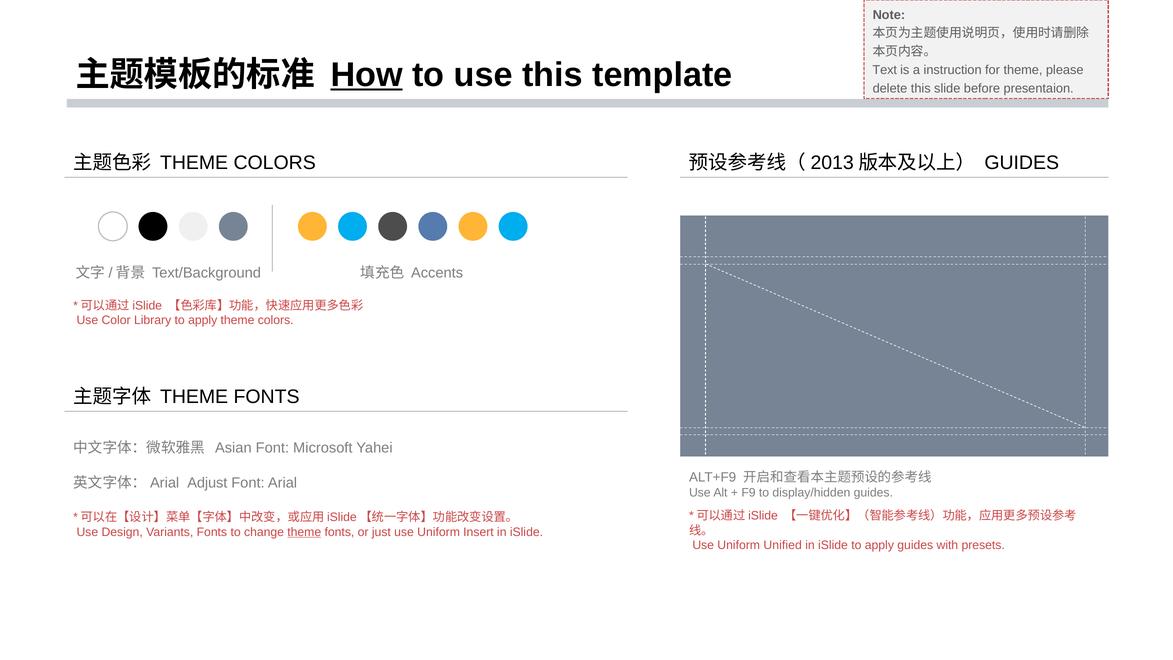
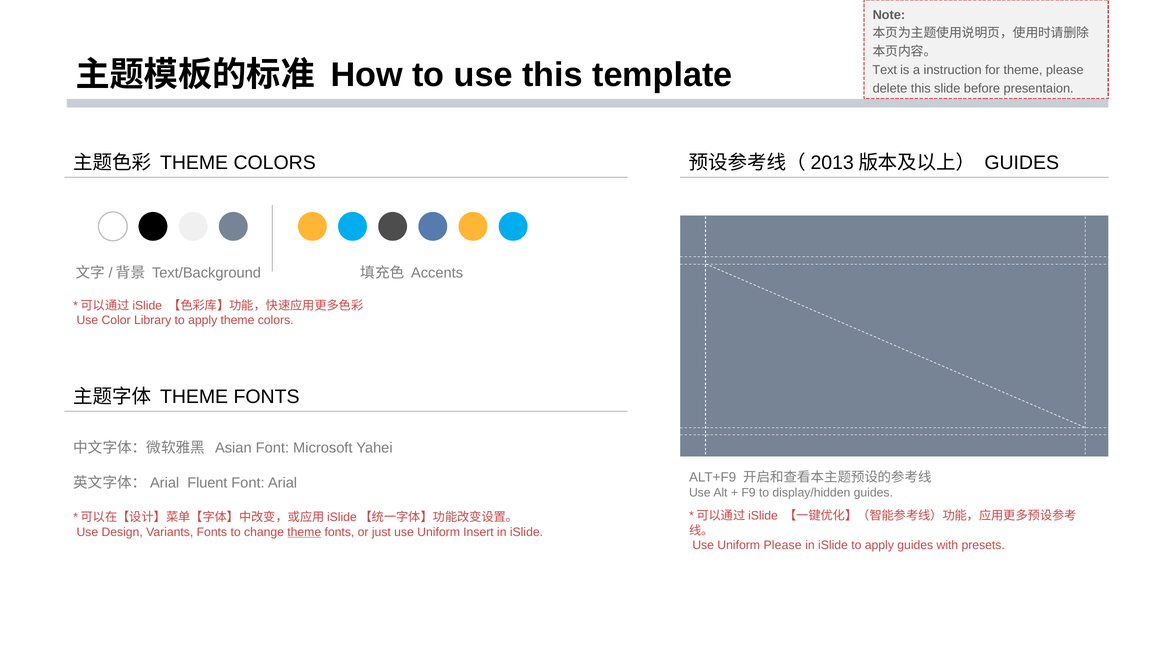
How underline: present -> none
Adjust: Adjust -> Fluent
Uniform Unified: Unified -> Please
